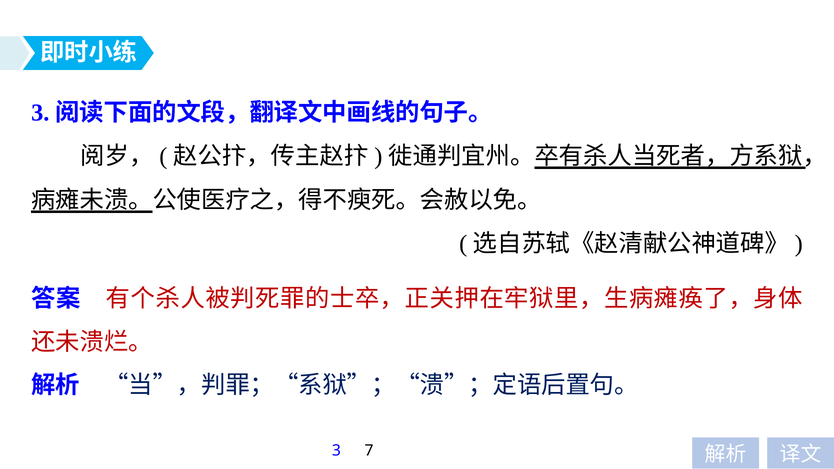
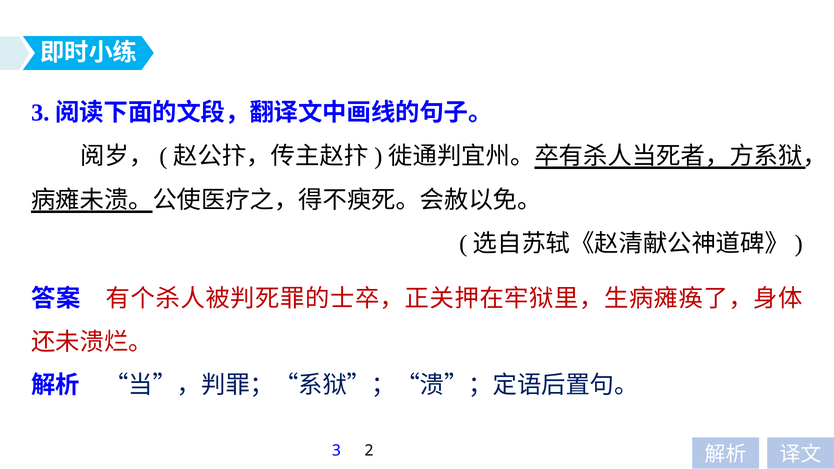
7: 7 -> 2
